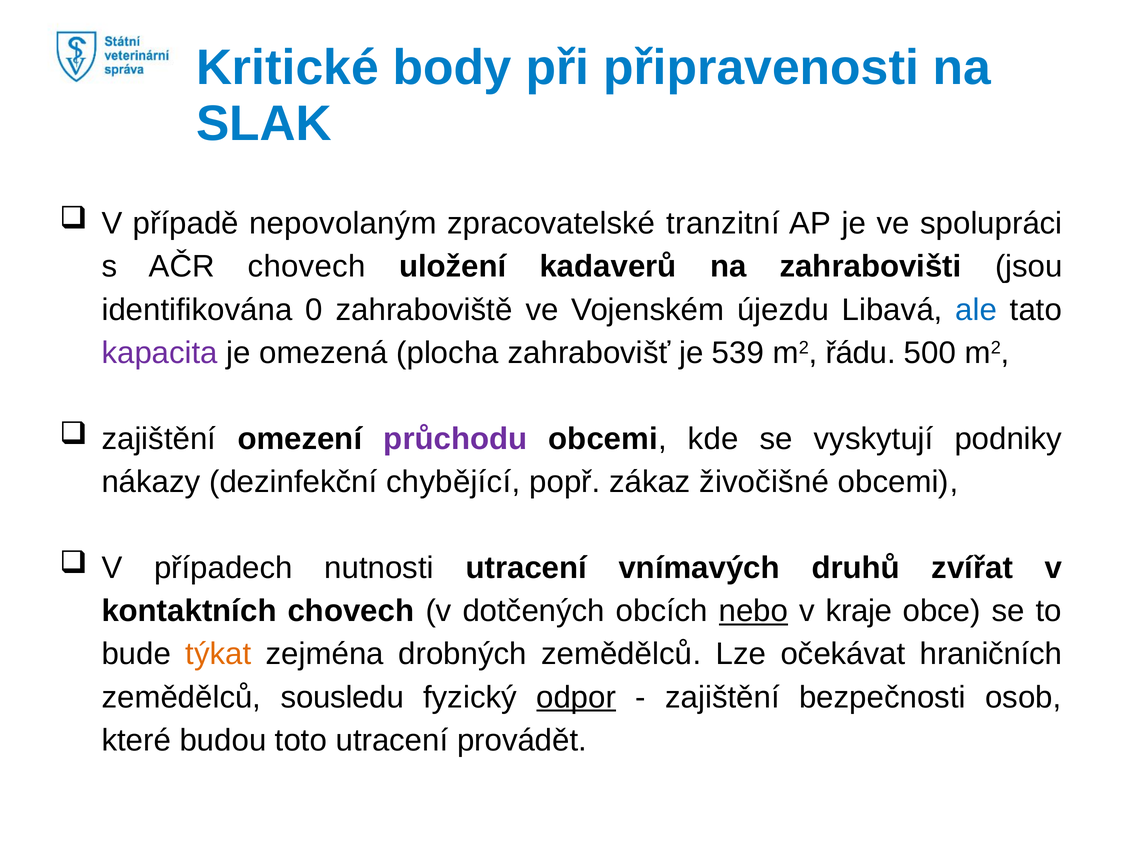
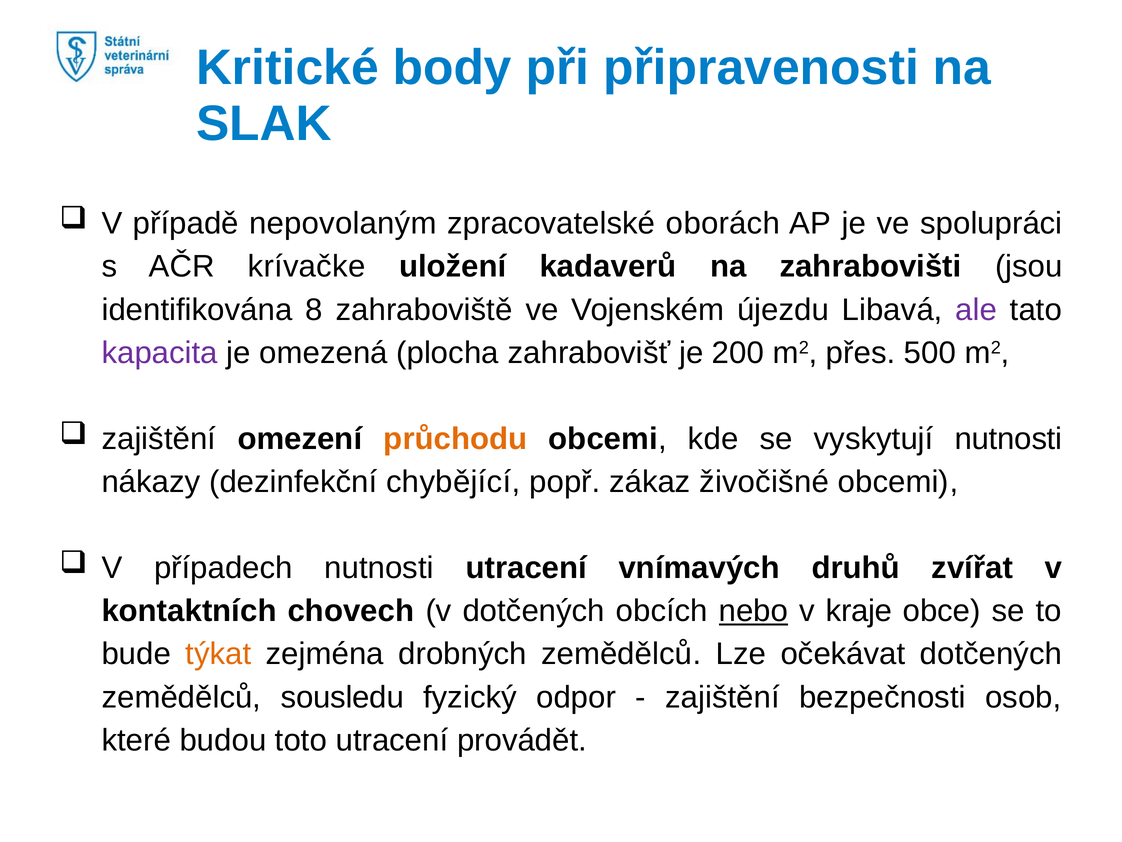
tranzitní: tranzitní -> oborách
AČR chovech: chovech -> krívačke
0: 0 -> 8
ale colour: blue -> purple
539: 539 -> 200
řádu: řádu -> přes
průchodu colour: purple -> orange
vyskytují podniky: podniky -> nutnosti
očekávat hraničních: hraničních -> dotčených
odpor underline: present -> none
